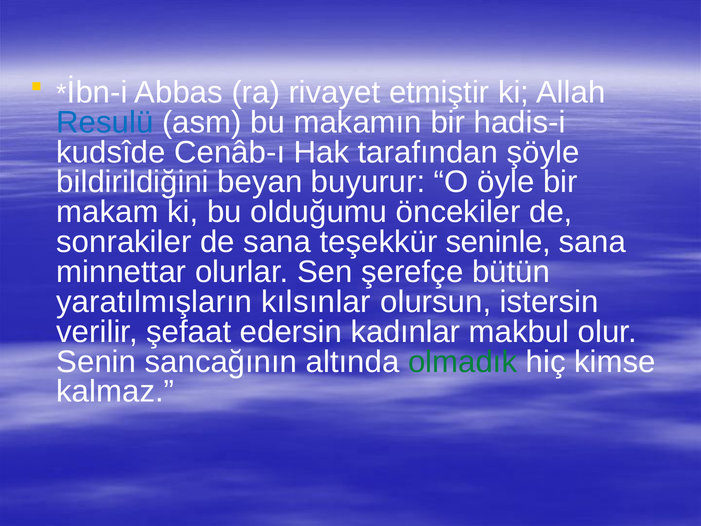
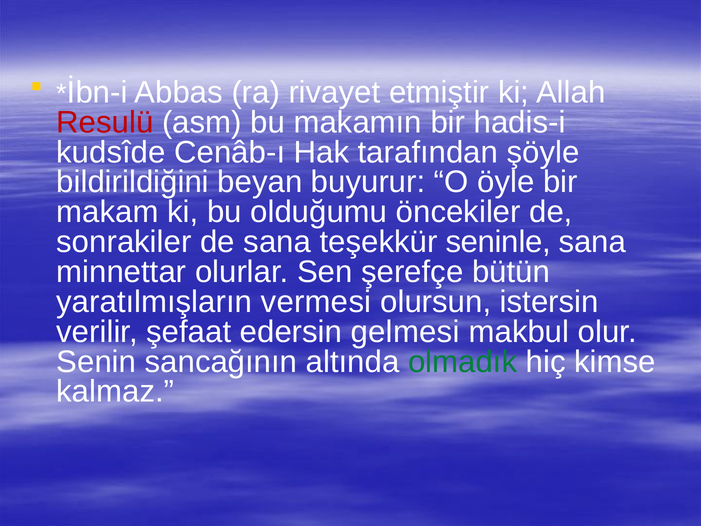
Resulü colour: blue -> red
kılsınlar: kılsınlar -> vermesi
kadınlar: kadınlar -> gelmesi
